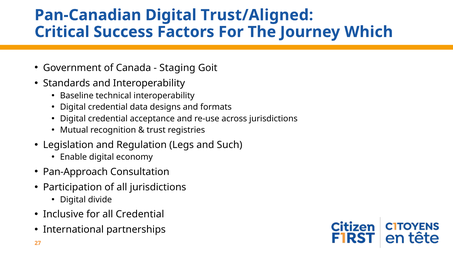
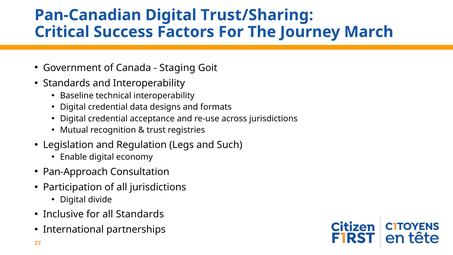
Trust/Aligned: Trust/Aligned -> Trust/Sharing
Which: Which -> March
all Credential: Credential -> Standards
